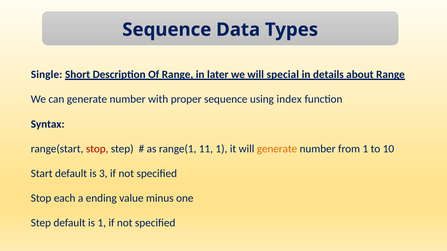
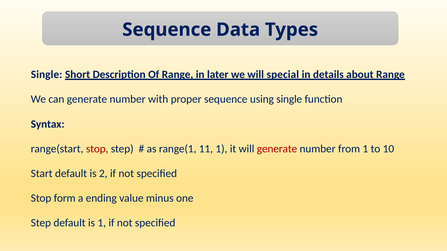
using index: index -> single
generate at (277, 149) colour: orange -> red
3: 3 -> 2
each: each -> form
